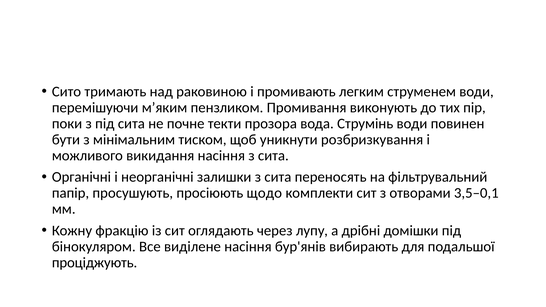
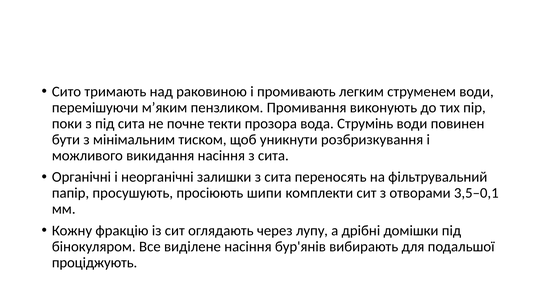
щодо: щодо -> шипи
